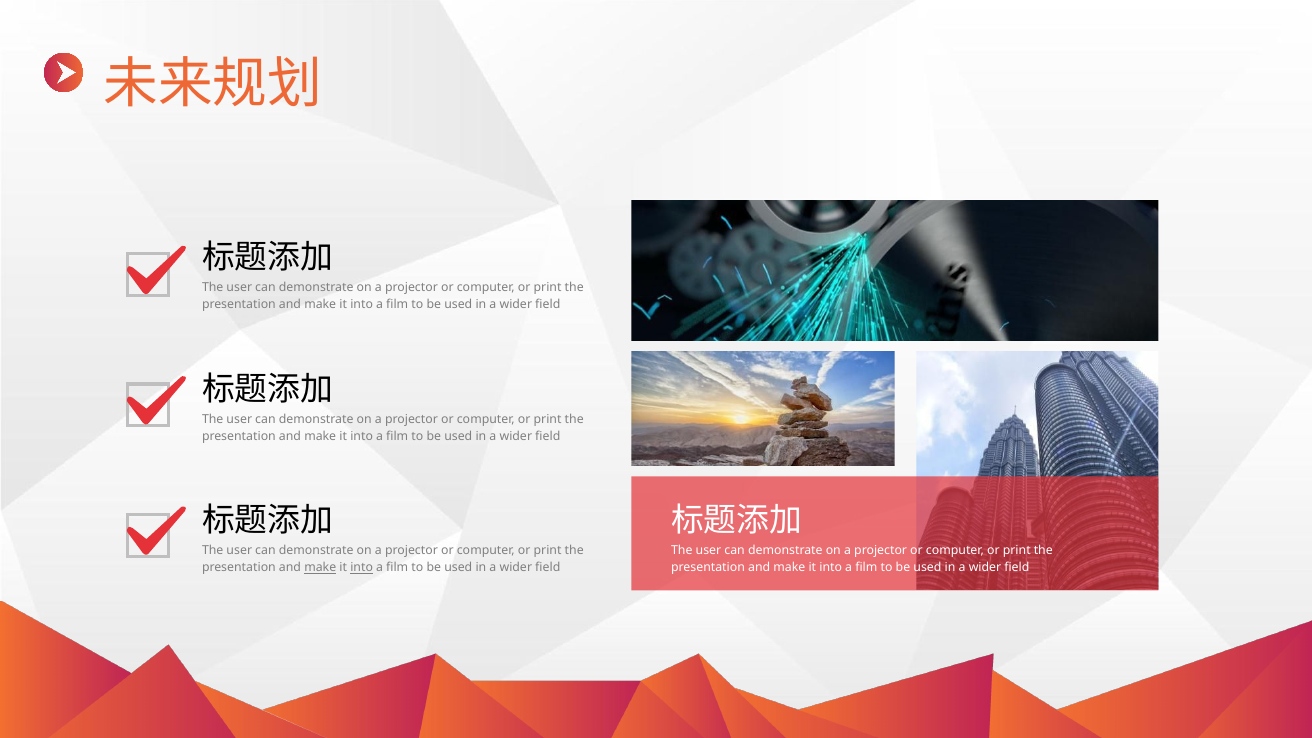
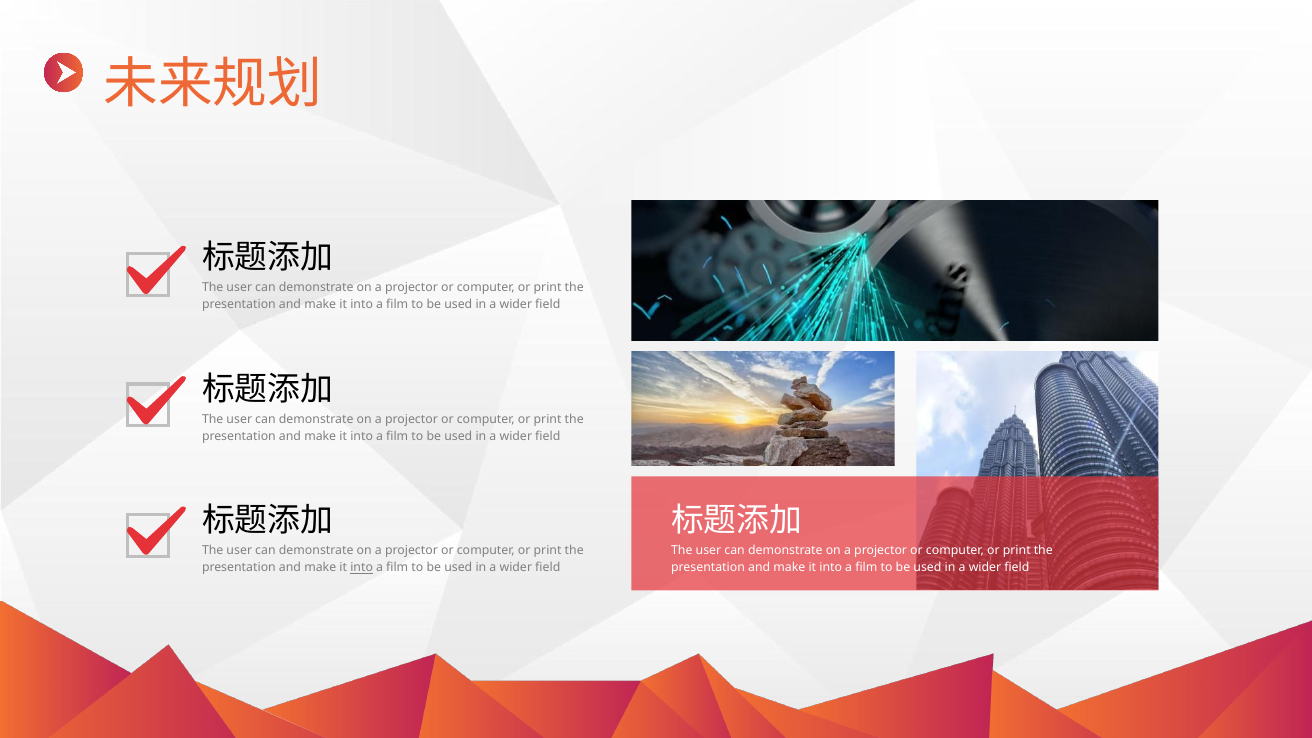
make at (320, 568) underline: present -> none
